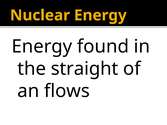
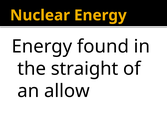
flows: flows -> allow
